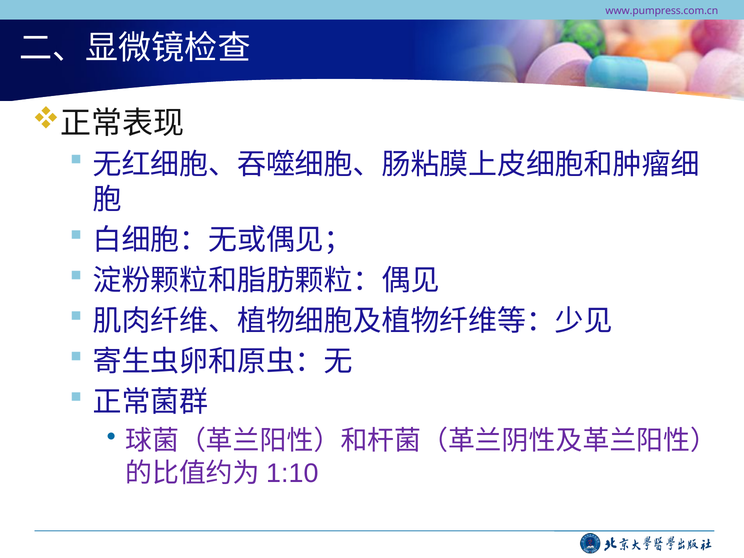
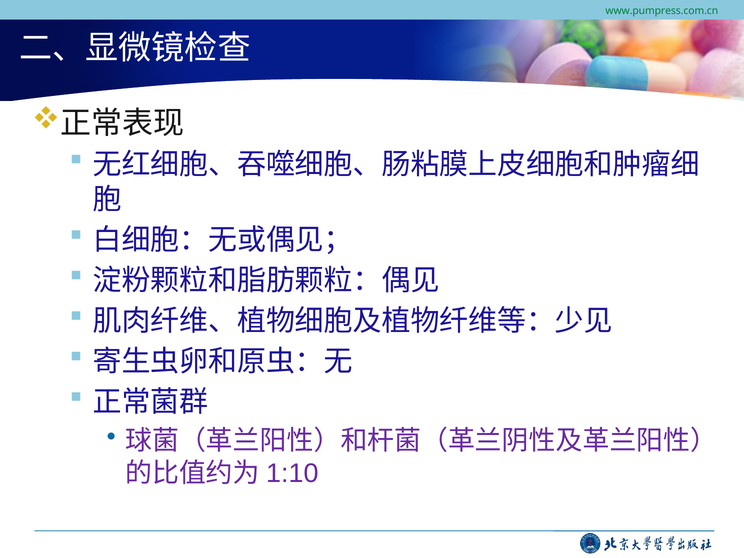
www.pumpress.com.cn colour: purple -> green
